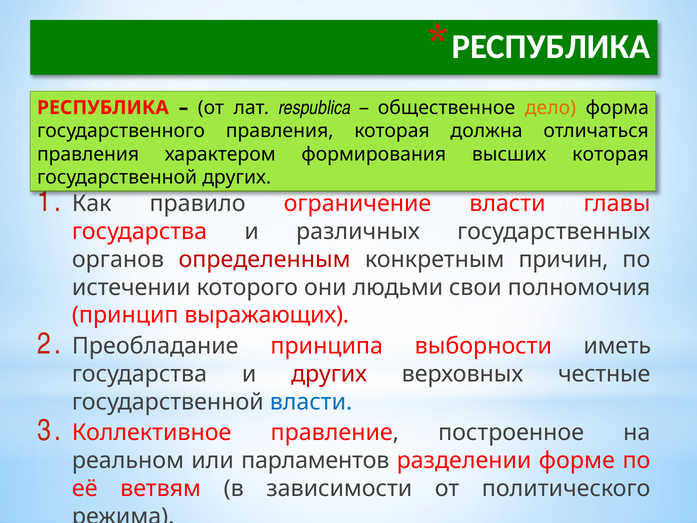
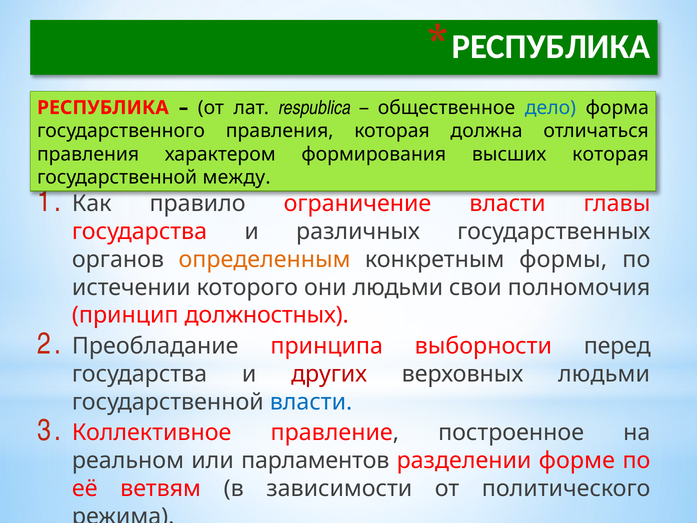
дело colour: orange -> blue
государственной других: других -> между
определенным colour: red -> orange
причин: причин -> формы
принцип выражающих: выражающих -> должностных
иметь: иметь -> перед
верховных честные: честные -> людьми
